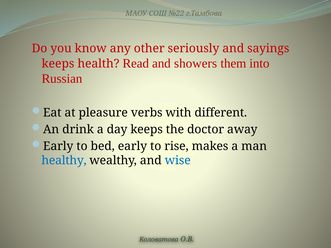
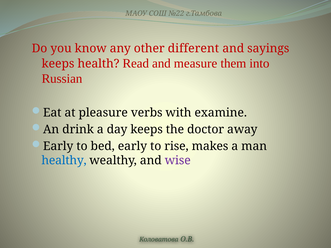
seriously: seriously -> different
showers: showers -> measure
different: different -> examine
wise colour: blue -> purple
